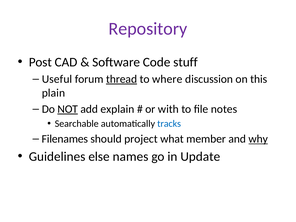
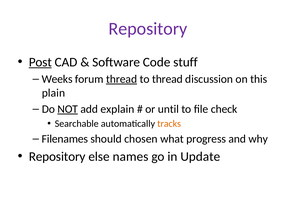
Post underline: none -> present
Useful: Useful -> Weeks
to where: where -> thread
with: with -> until
notes: notes -> check
tracks colour: blue -> orange
project: project -> chosen
member: member -> progress
why underline: present -> none
Guidelines at (57, 157): Guidelines -> Repository
